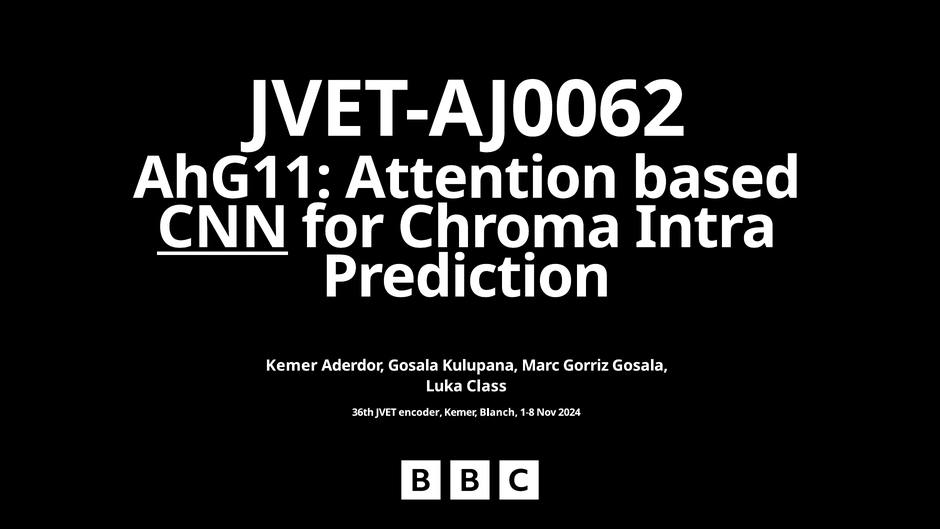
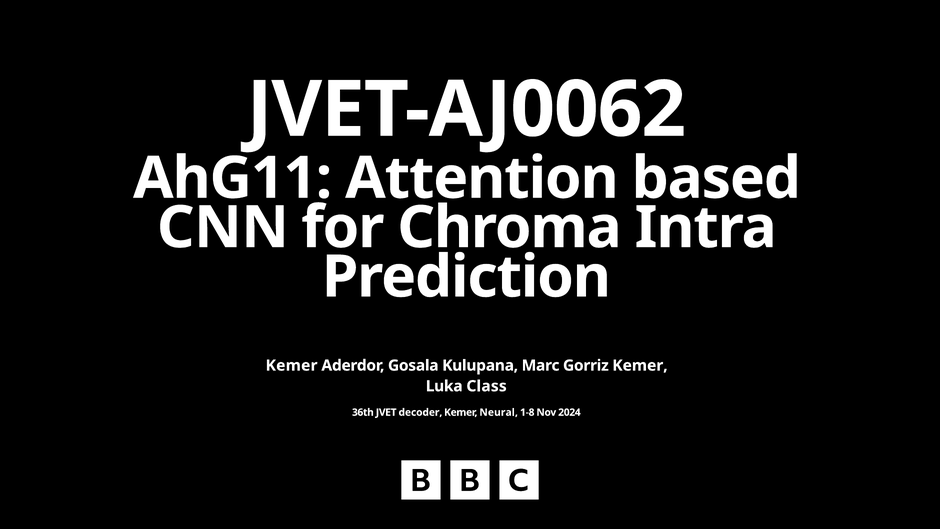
CNN underline: present -> none
Gorriz Gosala: Gosala -> Kemer
encoder: encoder -> decoder
Blanch: Blanch -> Neural
